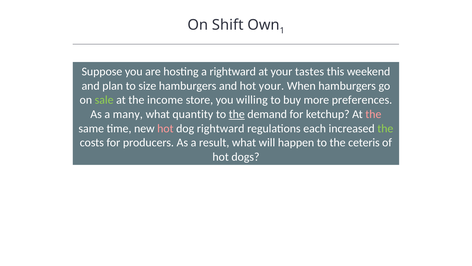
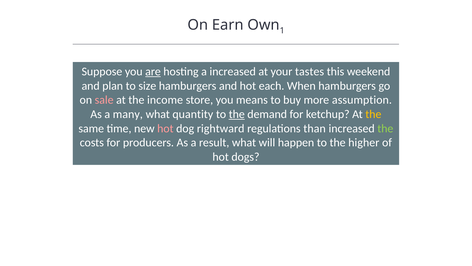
Shift: Shift -> Earn
are underline: none -> present
a rightward: rightward -> increased
hot your: your -> each
sale colour: light green -> pink
willing: willing -> means
preferences: preferences -> assumption
the at (373, 114) colour: pink -> yellow
each: each -> than
ceteris: ceteris -> higher
